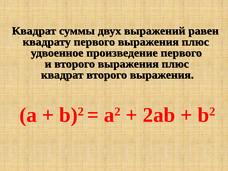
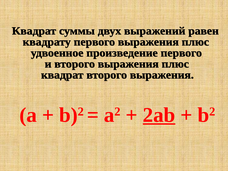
2аb underline: none -> present
